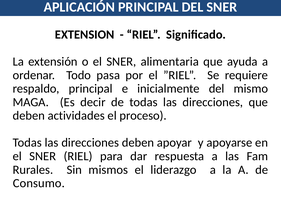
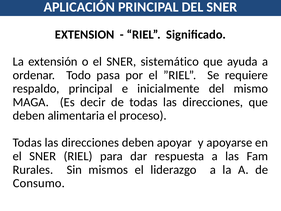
alimentaria: alimentaria -> sistemático
actividades: actividades -> alimentaria
